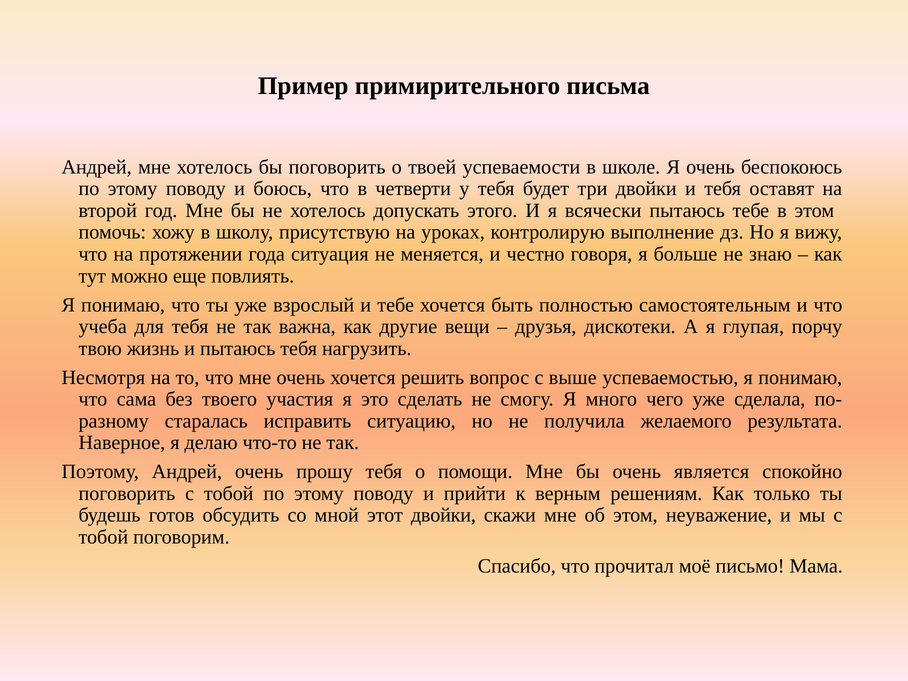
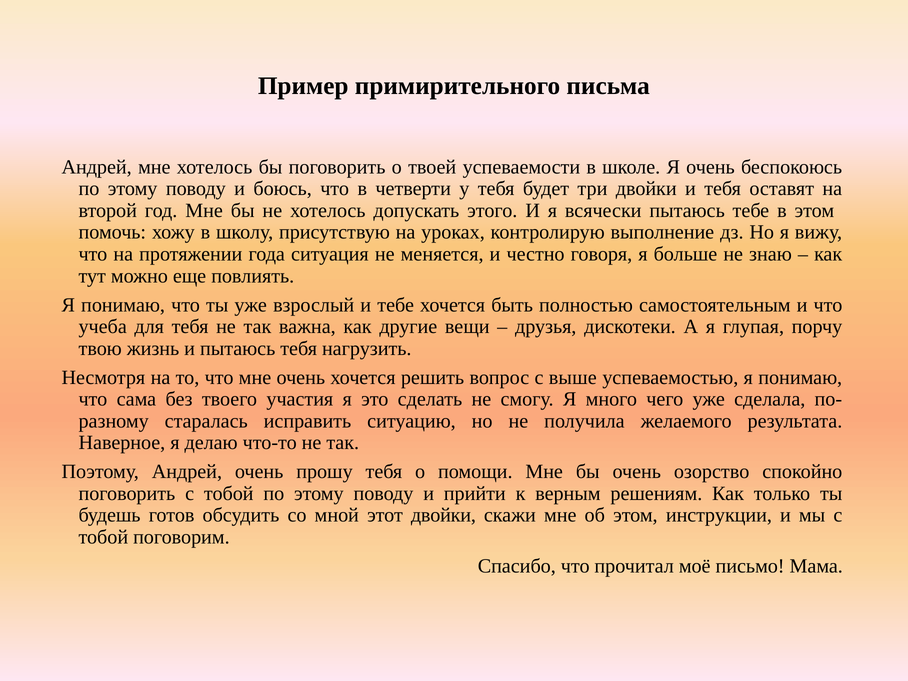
является: является -> озорство
неуважение: неуважение -> инструкции
